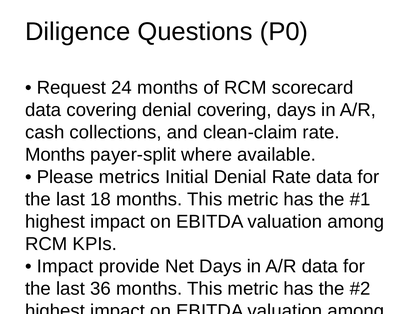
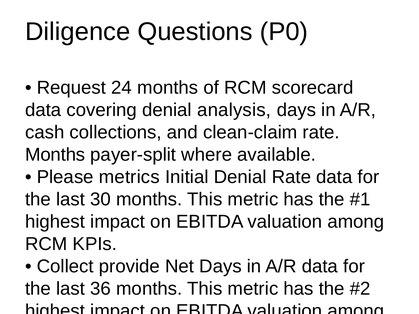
denial covering: covering -> analysis
18: 18 -> 30
Impact at (65, 267): Impact -> Collect
